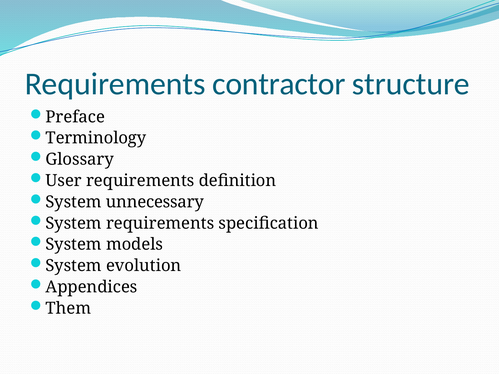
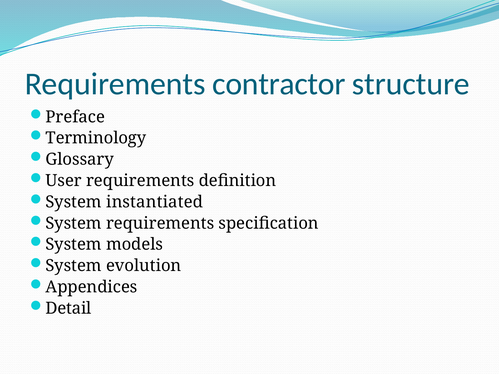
unnecessary: unnecessary -> instantiated
Them: Them -> Detail
